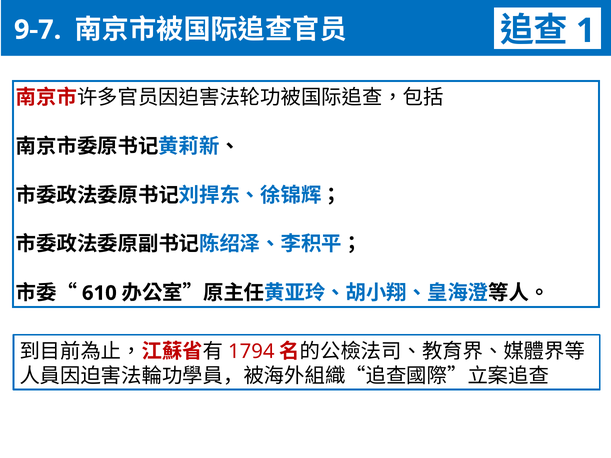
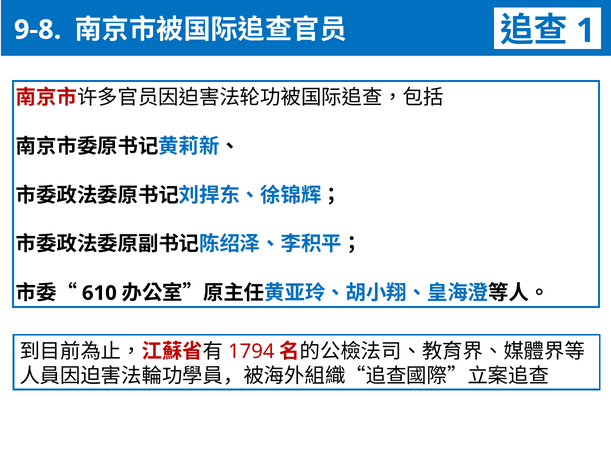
9-7: 9-7 -> 9-8
